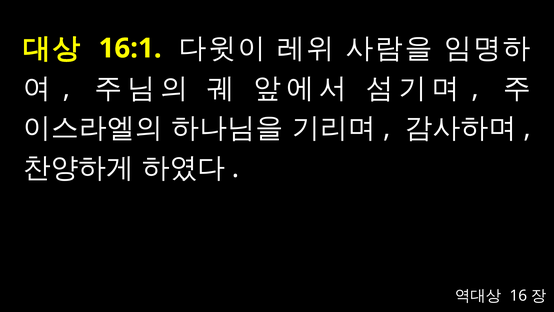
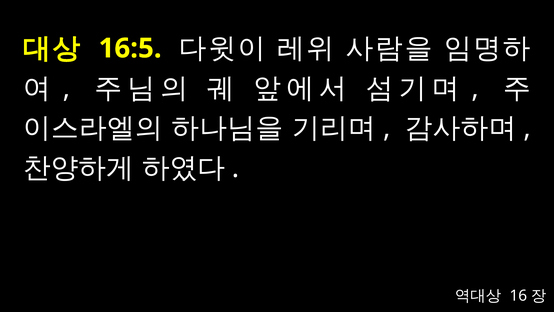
16:1: 16:1 -> 16:5
